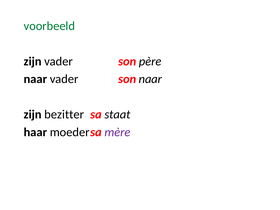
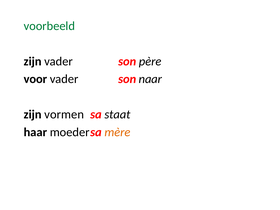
naar at (35, 79): naar -> voor
bezitter: bezitter -> vormen
mère colour: purple -> orange
